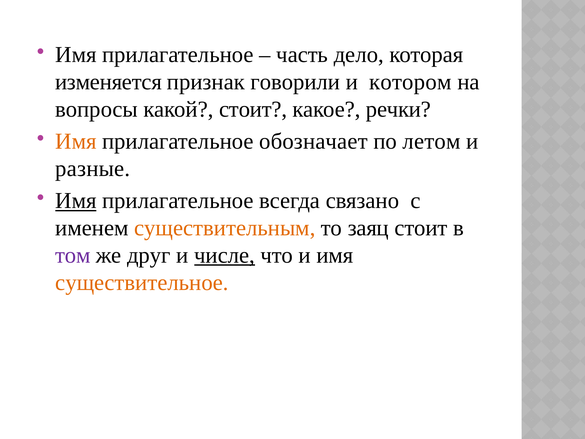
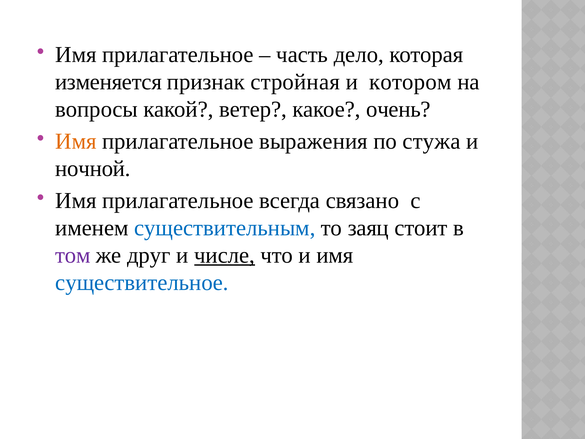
говорили: говорили -> стройная
какой стоит: стоит -> ветер
речки: речки -> очень
обозначает: обозначает -> выражения
летом: летом -> стужа
разные: разные -> ночной
Имя at (76, 201) underline: present -> none
существительным colour: orange -> blue
существительное colour: orange -> blue
